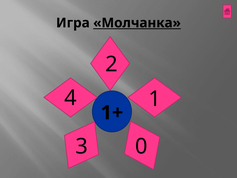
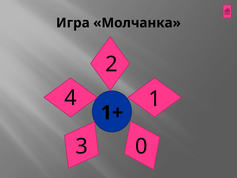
Молчанка underline: present -> none
